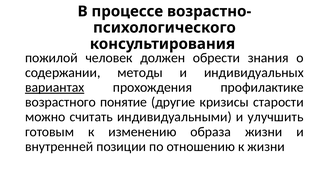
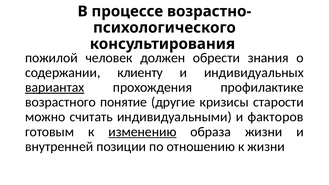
методы: методы -> клиенту
улучшить: улучшить -> факторов
изменению underline: none -> present
